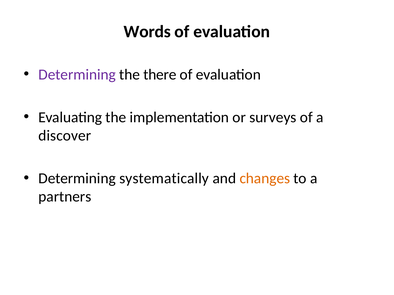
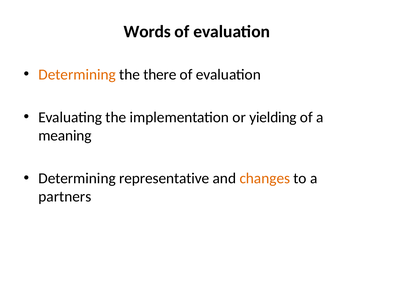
Determining at (77, 75) colour: purple -> orange
surveys: surveys -> yielding
discover: discover -> meaning
systematically: systematically -> representative
